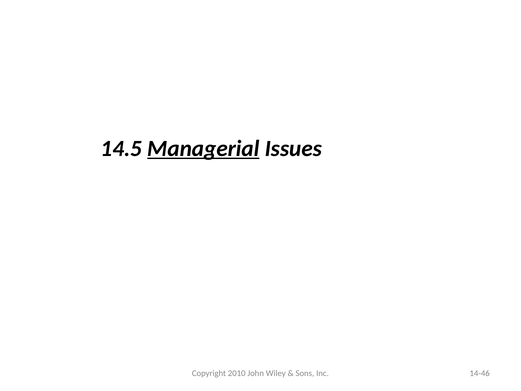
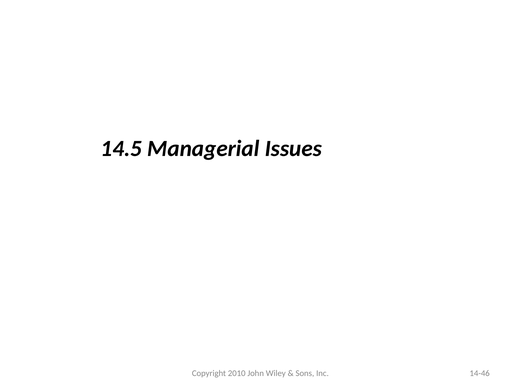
Managerial underline: present -> none
